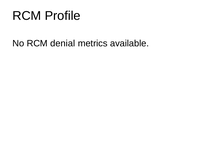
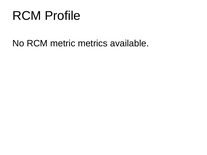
denial: denial -> metric
